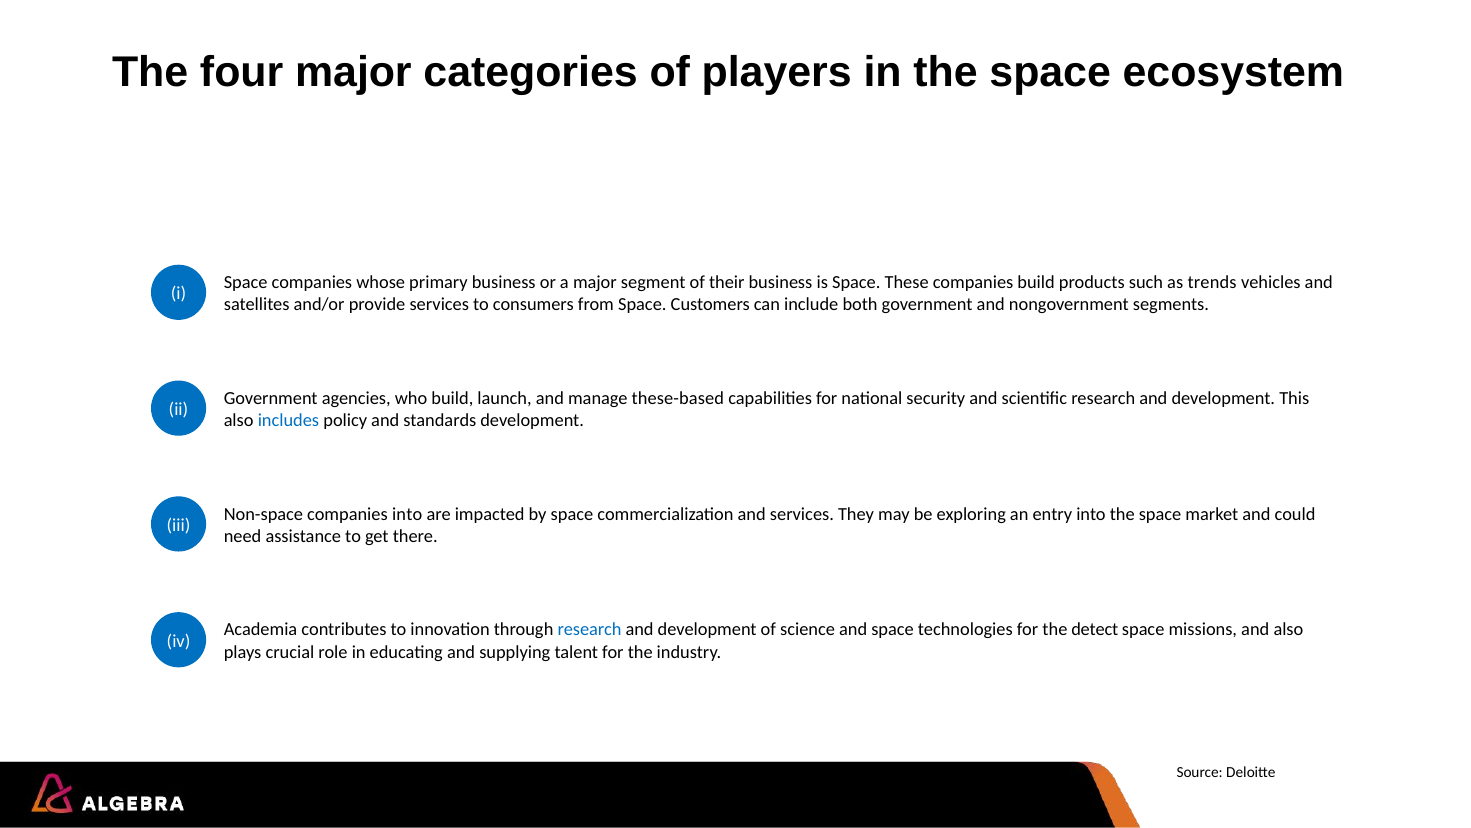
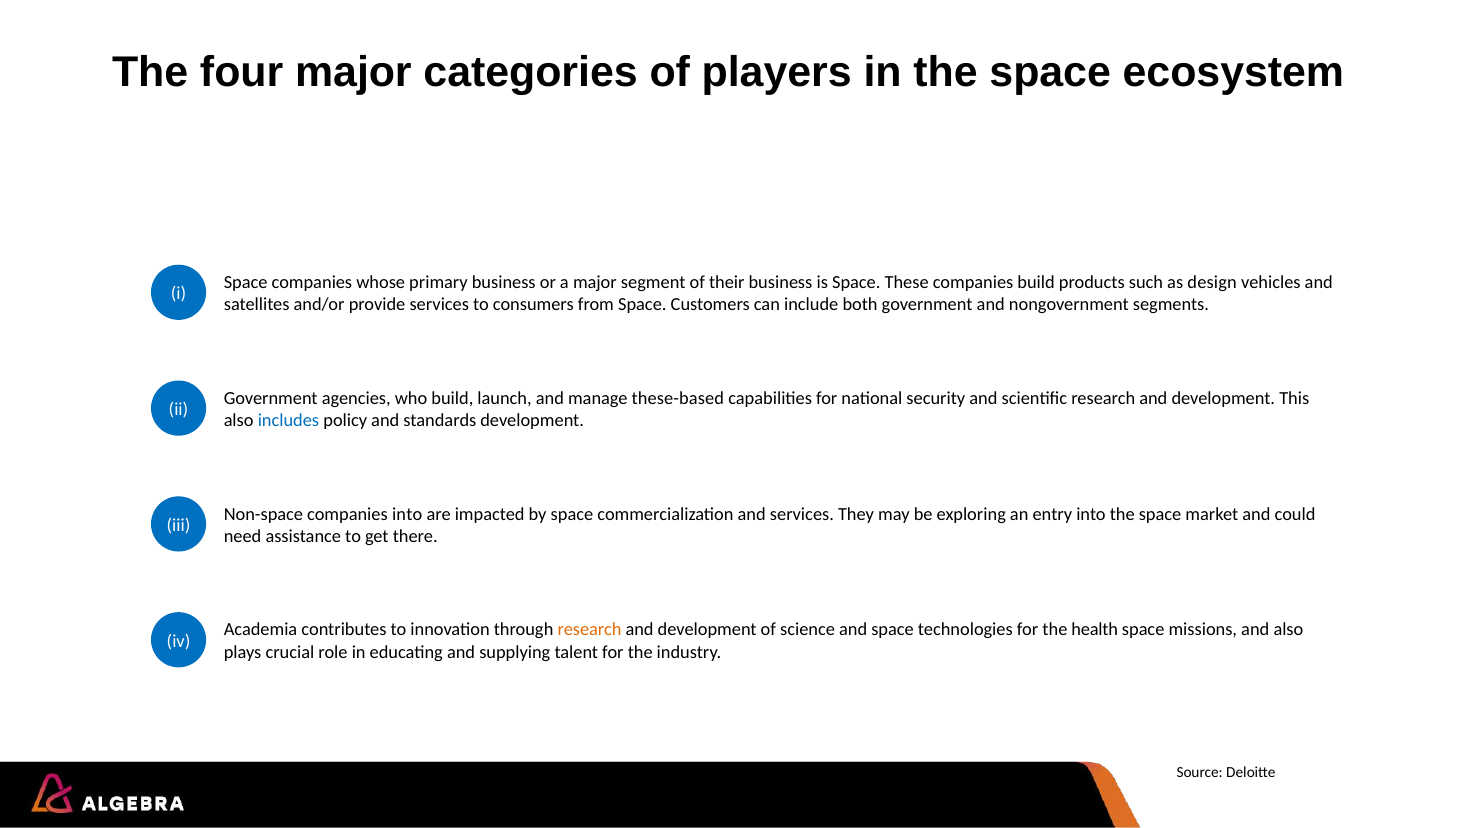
trends: trends -> design
research at (589, 629) colour: blue -> orange
detect: detect -> health
